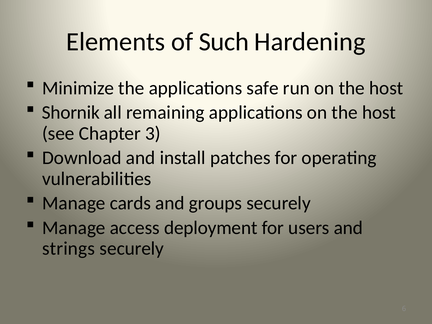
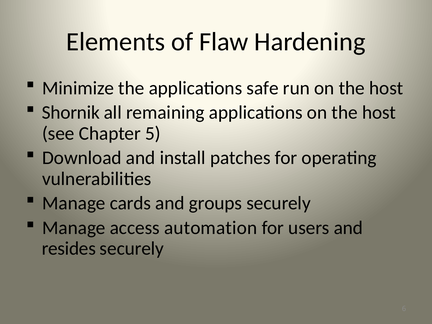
Such: Such -> Flaw
3: 3 -> 5
deployment: deployment -> automation
strings: strings -> resides
